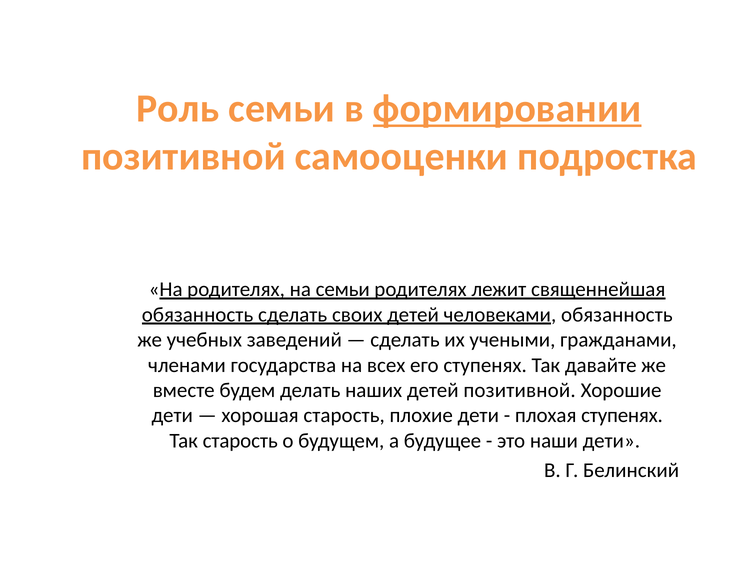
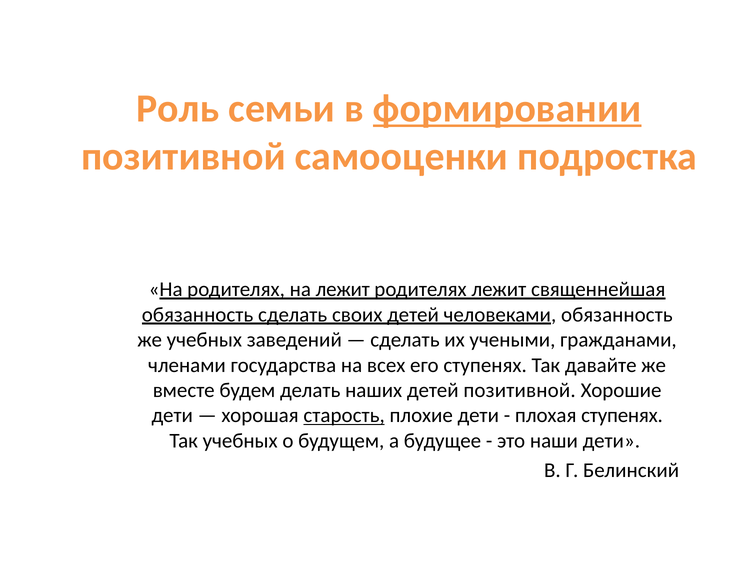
на семьи: семьи -> лежит
старость at (344, 415) underline: none -> present
Так старость: старость -> учебных
